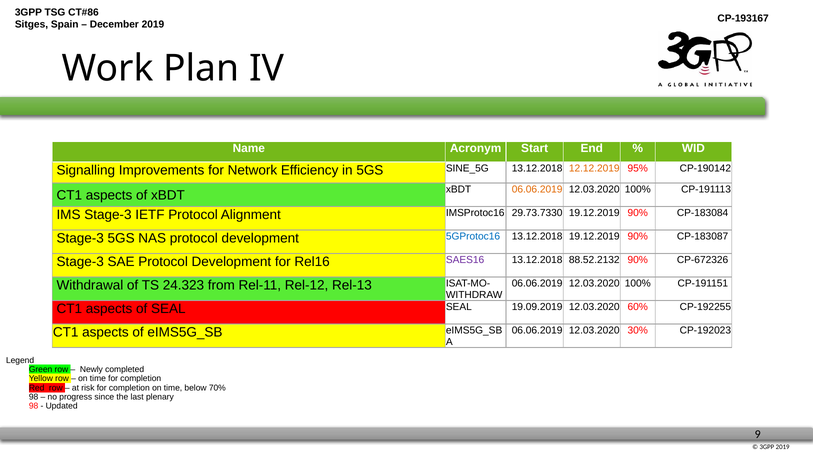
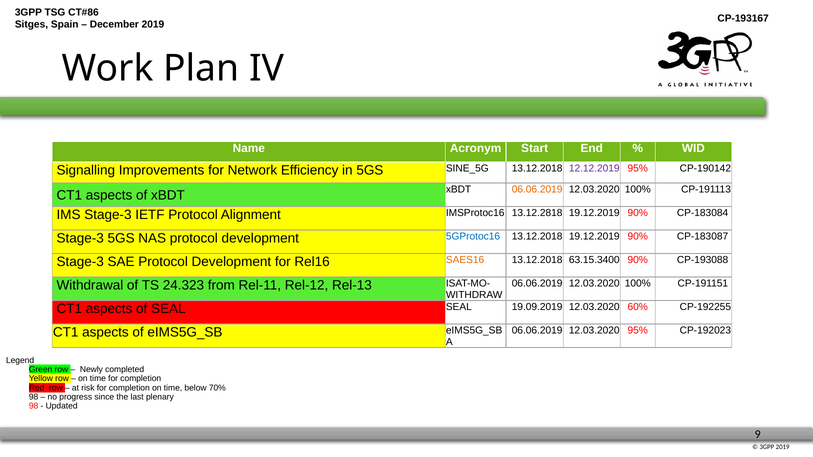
12.12.2019 colour: orange -> purple
29.73.7330: 29.73.7330 -> 13.12.2818
SAES16 colour: purple -> orange
88.52.2132: 88.52.2132 -> 63.15.3400
CP-672326: CP-672326 -> CP-193088
12.03.2020 30%: 30% -> 95%
